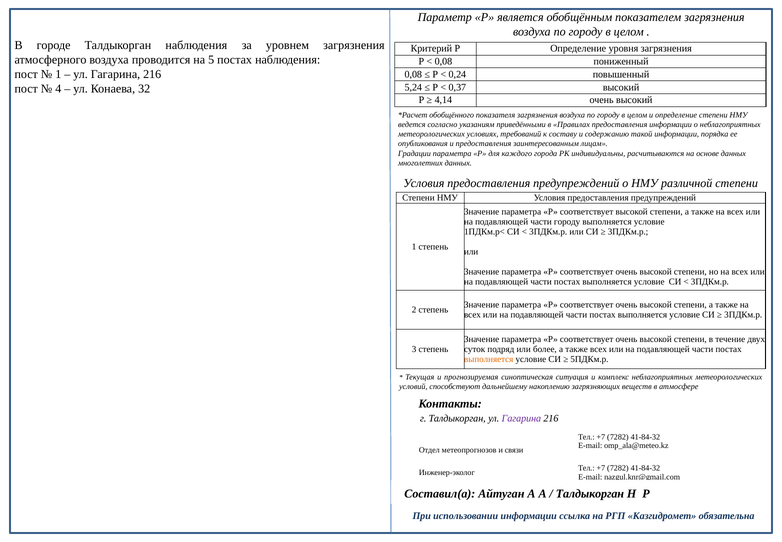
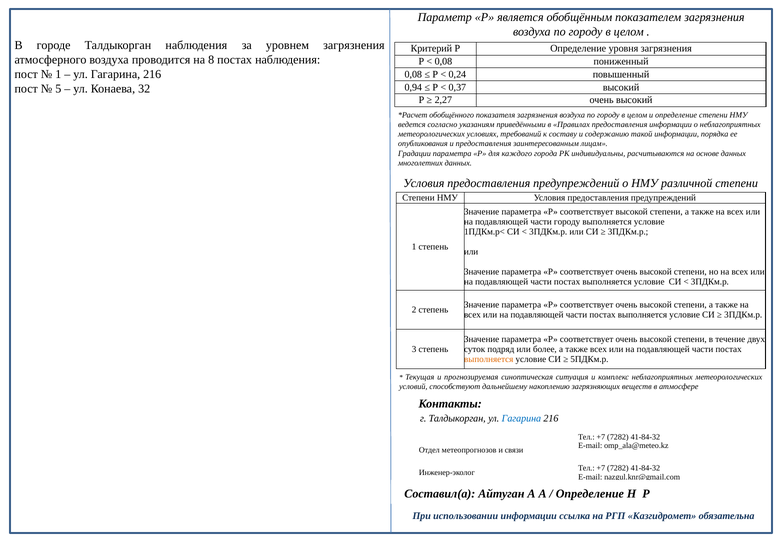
5: 5 -> 8
5,24: 5,24 -> 0,94
4: 4 -> 5
4,14: 4,14 -> 2,27
Гагарина at (521, 418) colour: purple -> blue
Талдыкорган at (590, 493): Талдыкорган -> Определение
